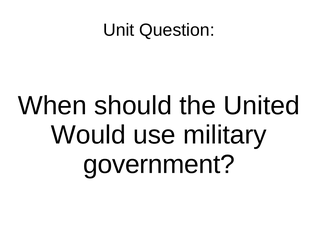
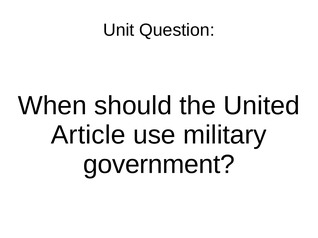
Would: Would -> Article
